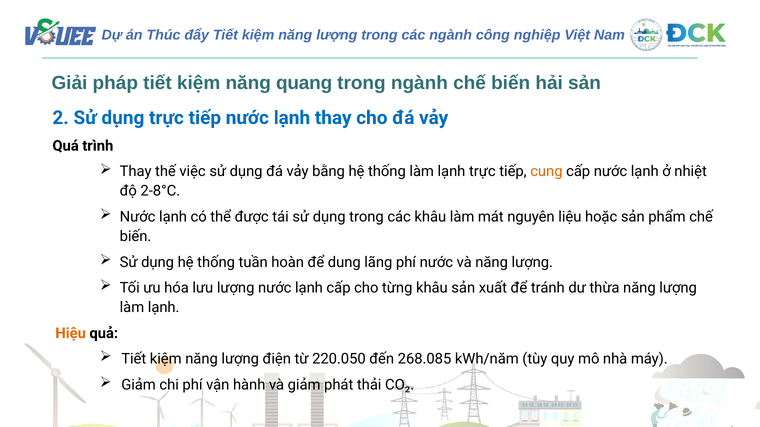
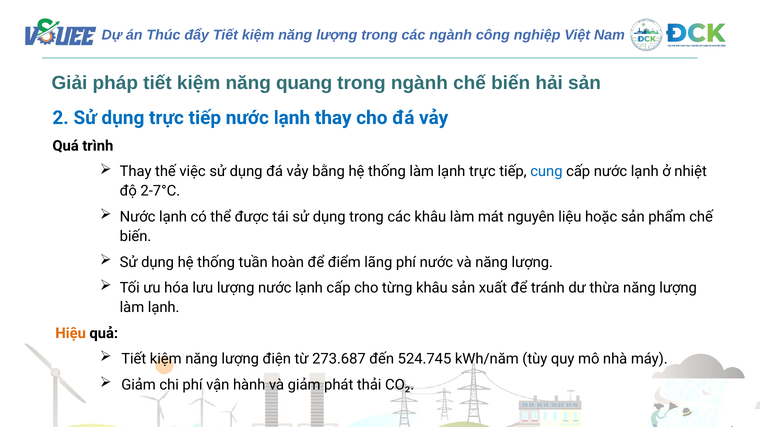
cung colour: orange -> blue
2-8°C: 2-8°C -> 2-7°C
dung: dung -> điểm
220.050: 220.050 -> 273.687
268.085: 268.085 -> 524.745
